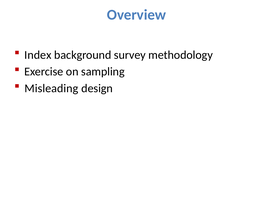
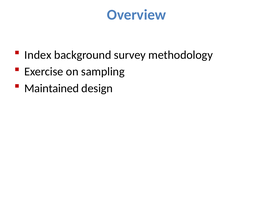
Misleading: Misleading -> Maintained
